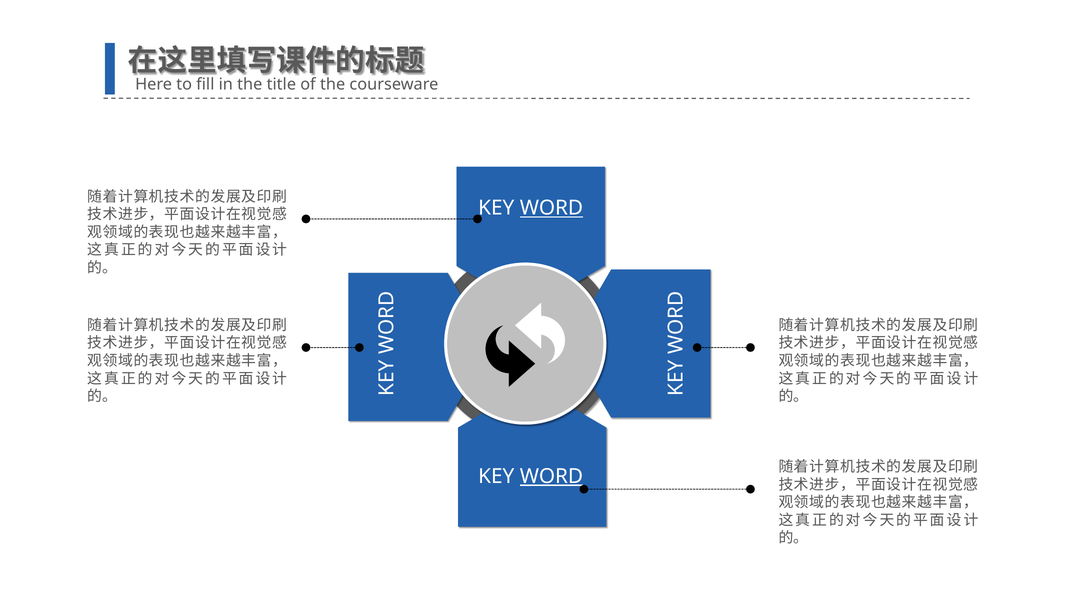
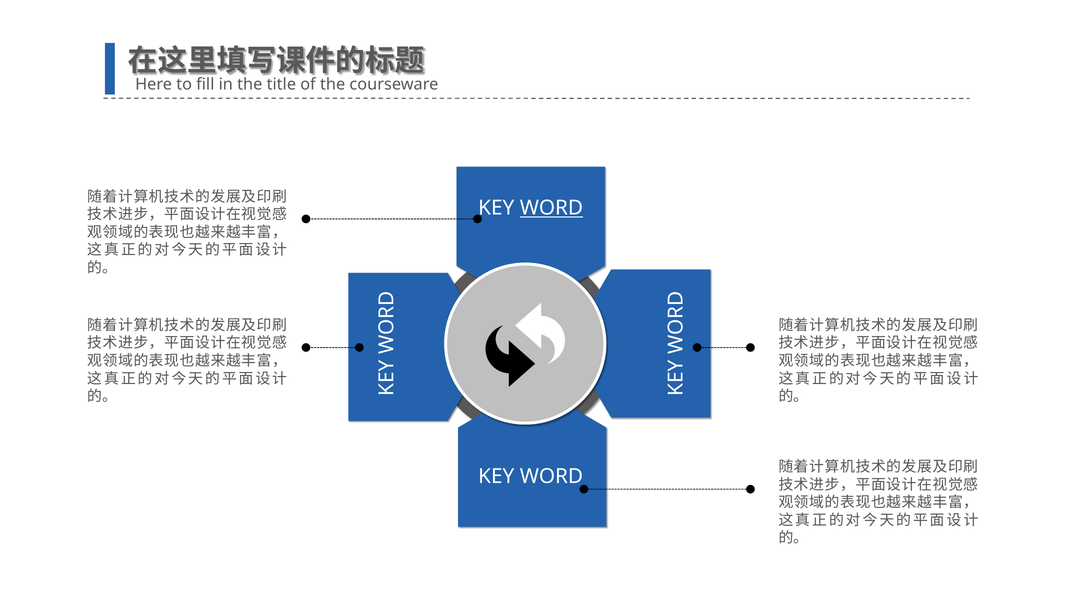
WORD at (551, 477) underline: present -> none
